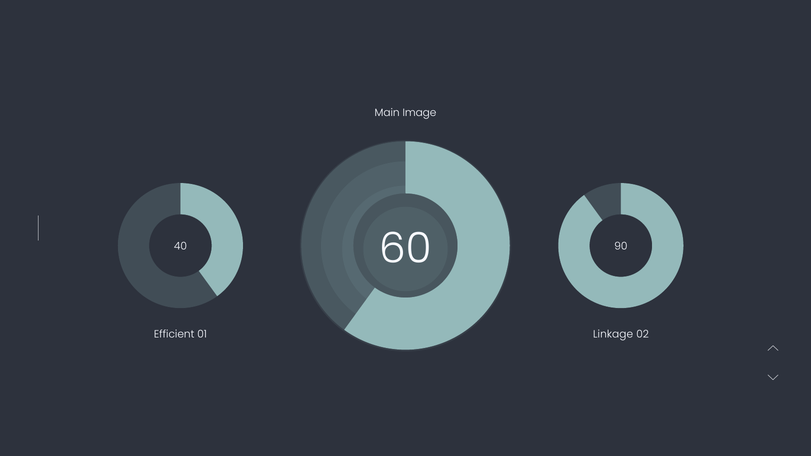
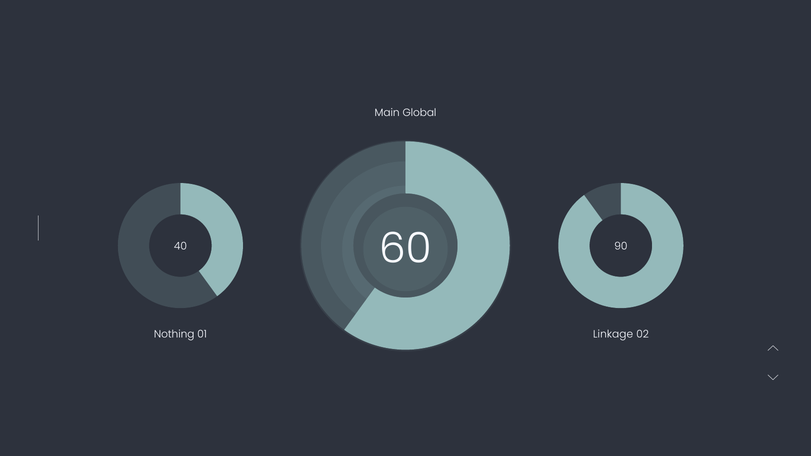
Image: Image -> Global
Efficient: Efficient -> Nothing
